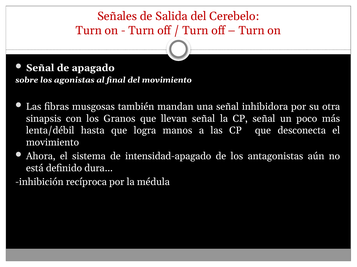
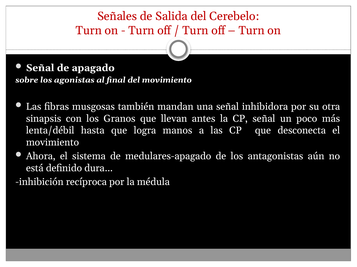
llevan señal: señal -> antes
intensidad-apagado: intensidad-apagado -> medulares-apagado
